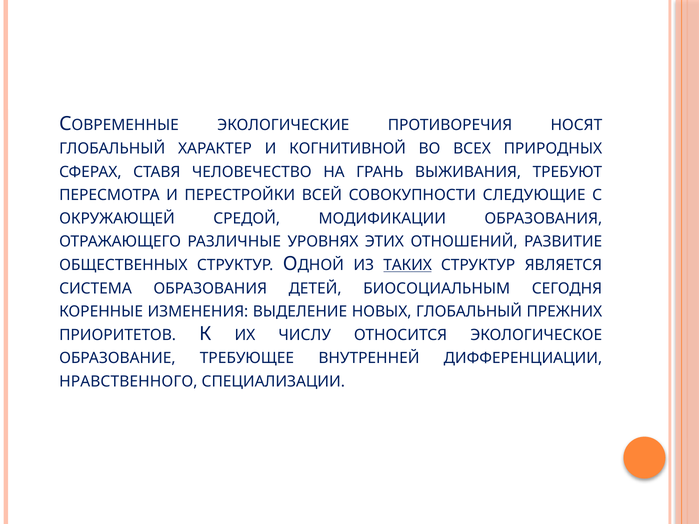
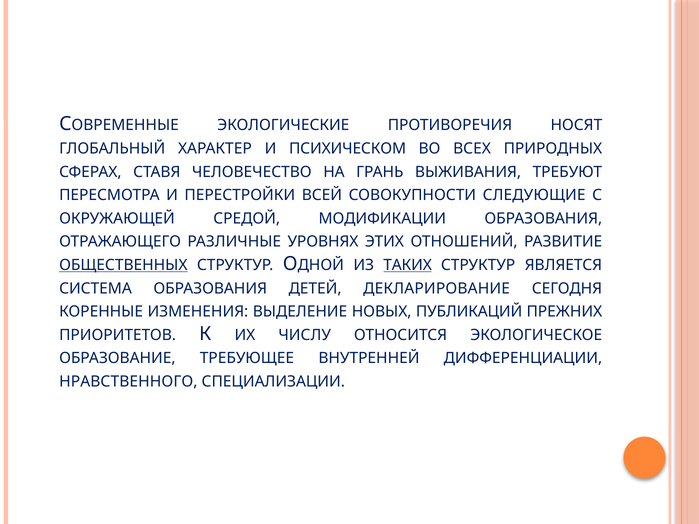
КОГНИТИВНОЙ: КОГНИТИВНОЙ -> ПСИХИЧЕСКОМ
ОБЩЕСТВЕННЫХ underline: none -> present
БИОСОЦИАЛЬНЫМ: БИОСОЦИАЛЬНЫМ -> ДЕКЛАРИРОВАНИЕ
НОВЫХ ГЛОБАЛЬНЫЙ: ГЛОБАЛЬНЫЙ -> ПУБЛИКАЦИЙ
